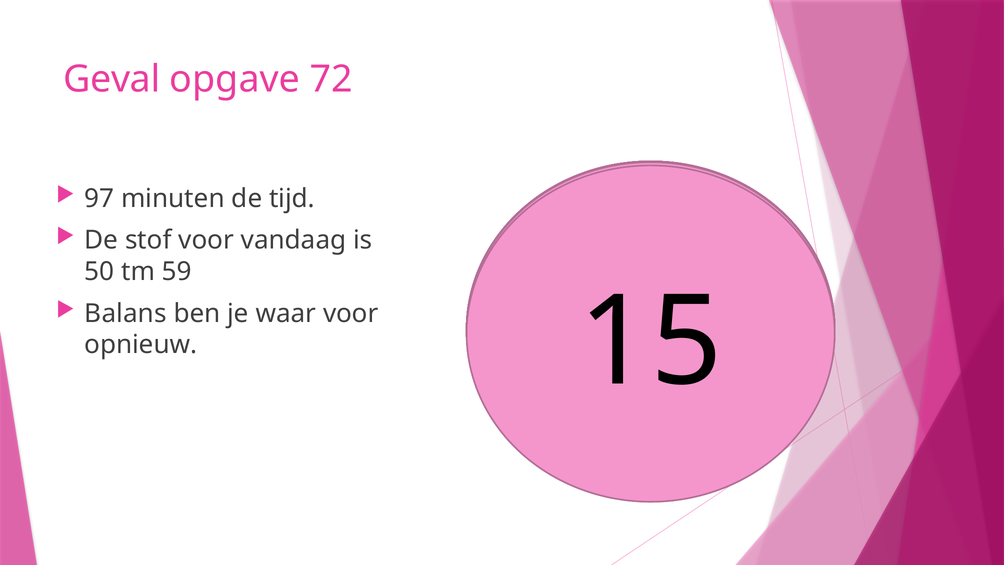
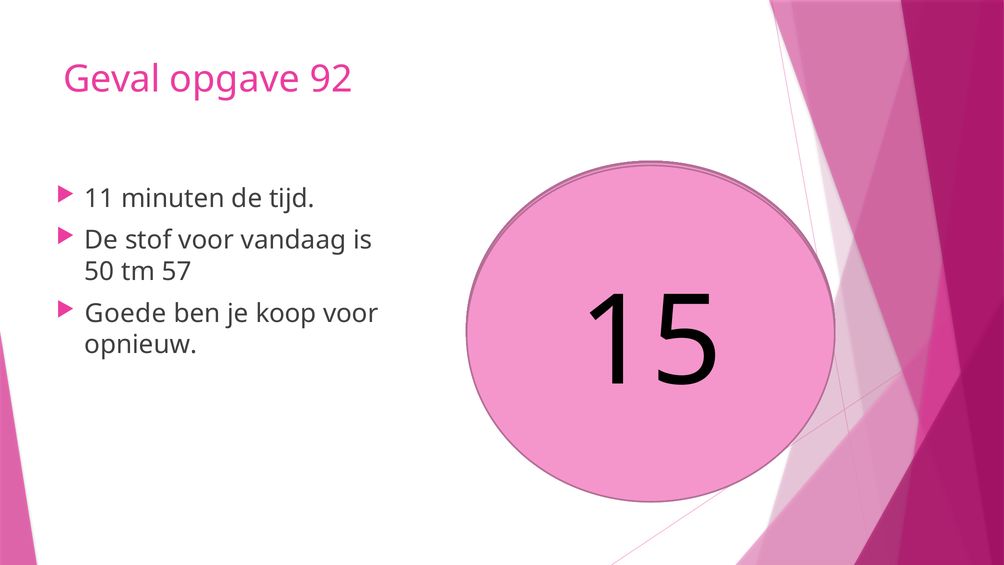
72: 72 -> 92
97 at (99, 198): 97 -> 11
59: 59 -> 57
Balans: Balans -> Goede
waar: waar -> koop
